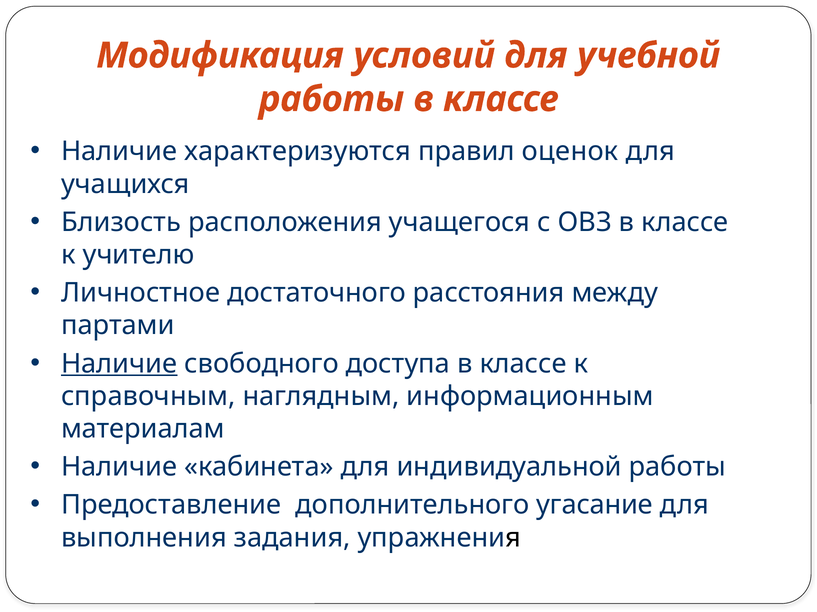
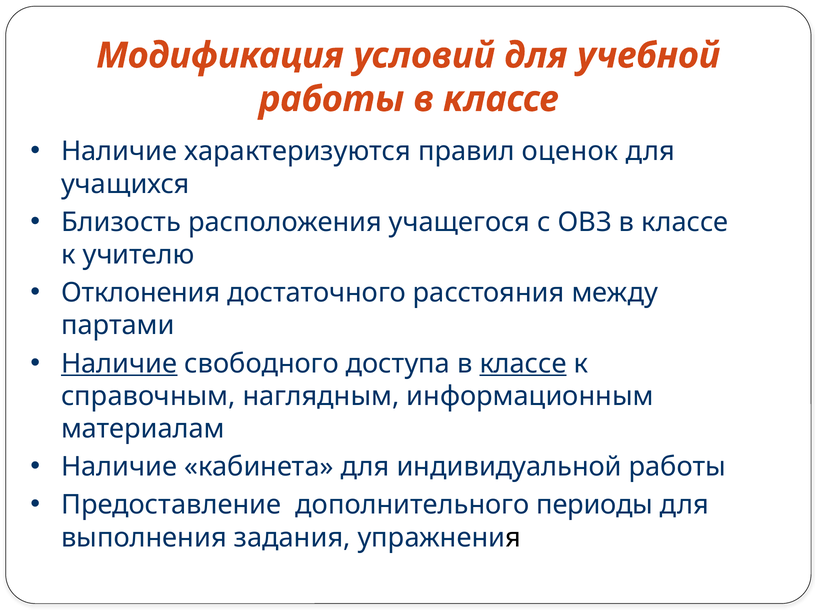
Личностное: Личностное -> Отклонения
классе at (523, 364) underline: none -> present
угасание: угасание -> периоды
